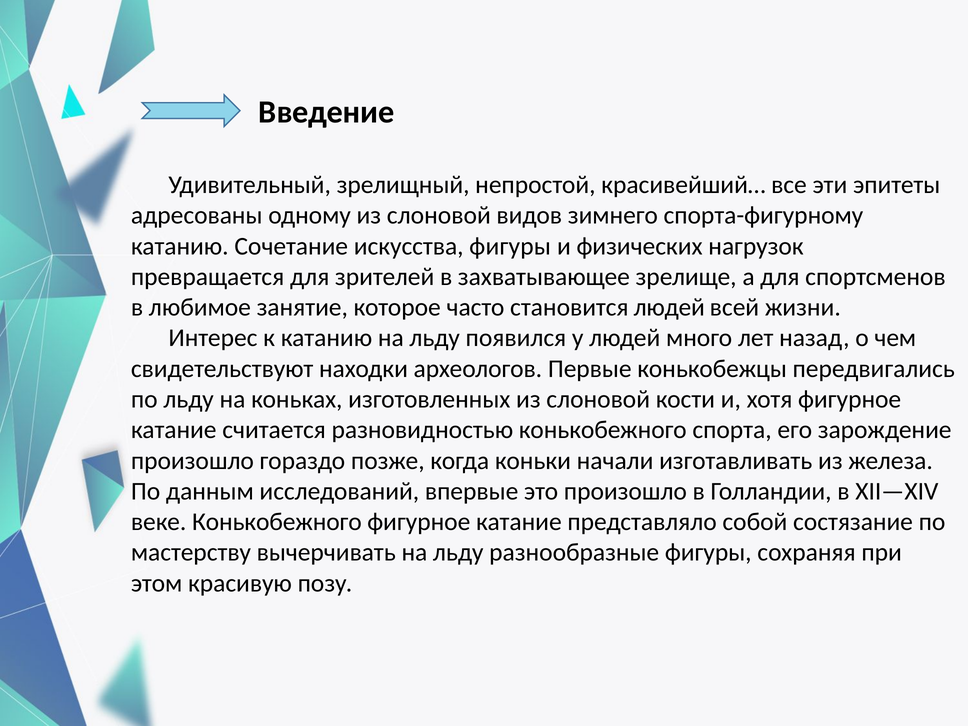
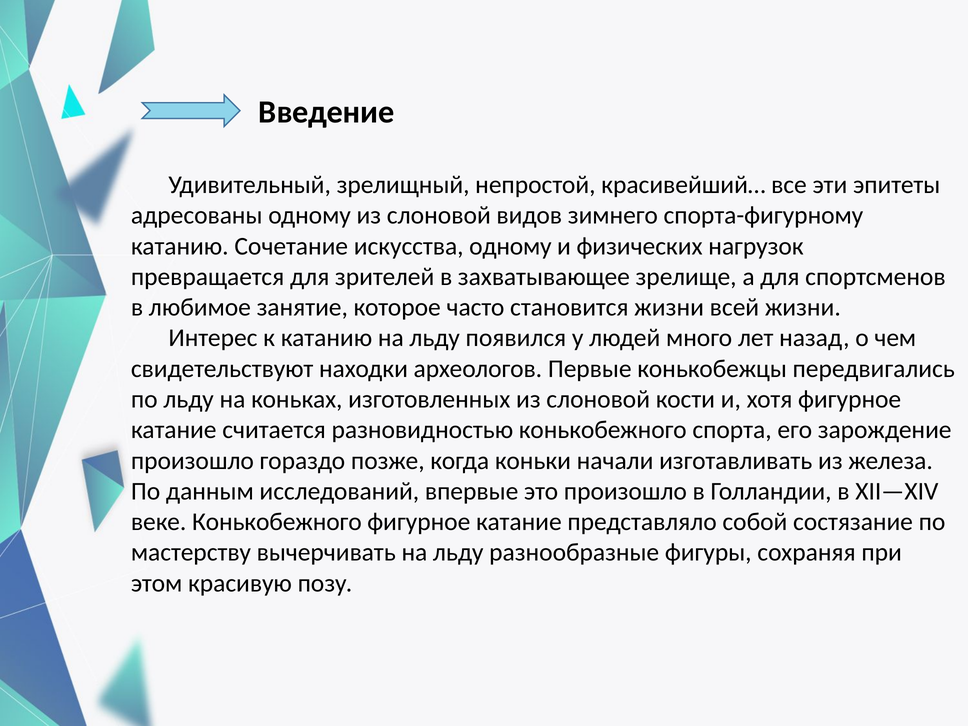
искусства фигуры: фигуры -> одному
становится людей: людей -> жизни
